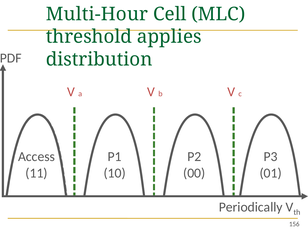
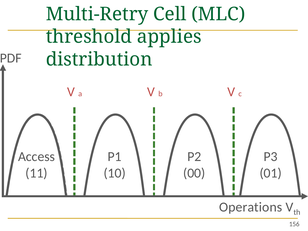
Multi-Hour: Multi-Hour -> Multi-Retry
Periodically: Periodically -> Operations
